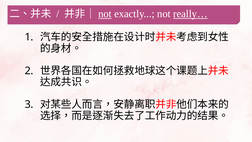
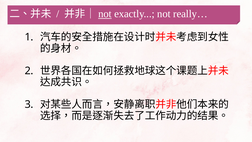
really… underline: present -> none
